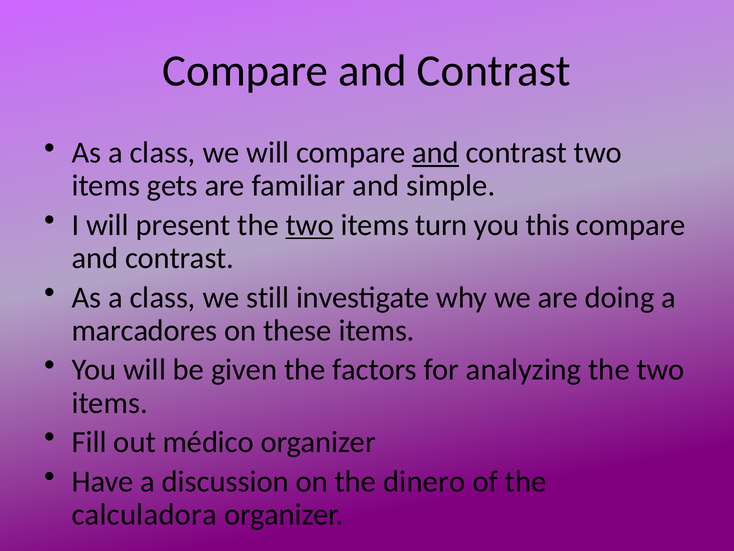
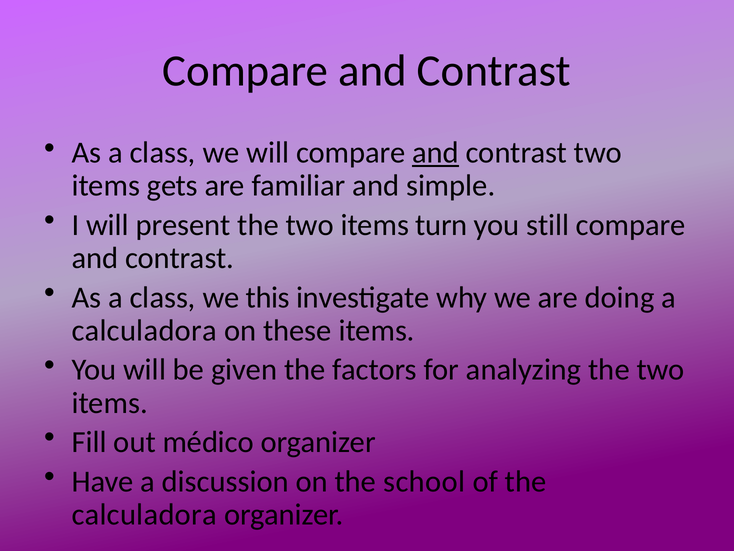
two at (310, 225) underline: present -> none
this: this -> still
still: still -> this
marcadores at (144, 330): marcadores -> calculadora
dinero: dinero -> school
